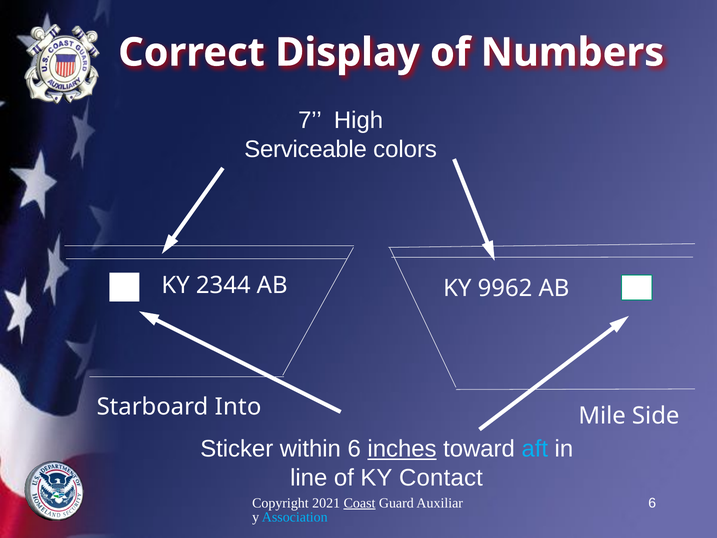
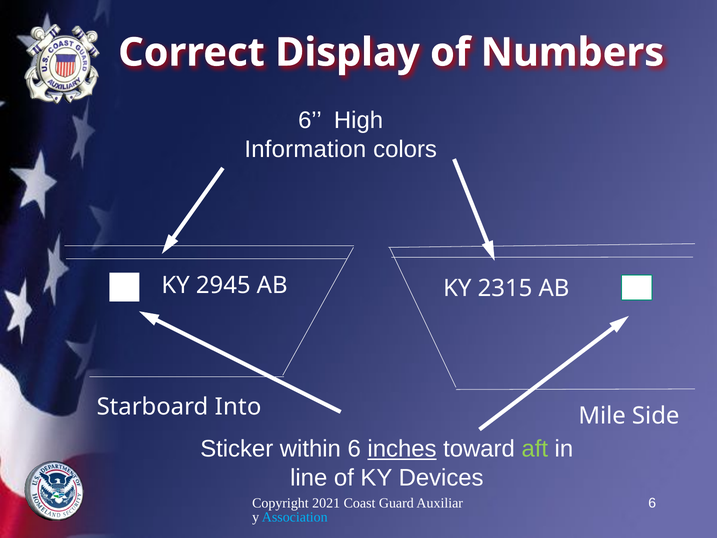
7 at (310, 120): 7 -> 6
Serviceable: Serviceable -> Information
2344: 2344 -> 2945
9962: 9962 -> 2315
aft colour: light blue -> light green
Contact: Contact -> Devices
Coast underline: present -> none
